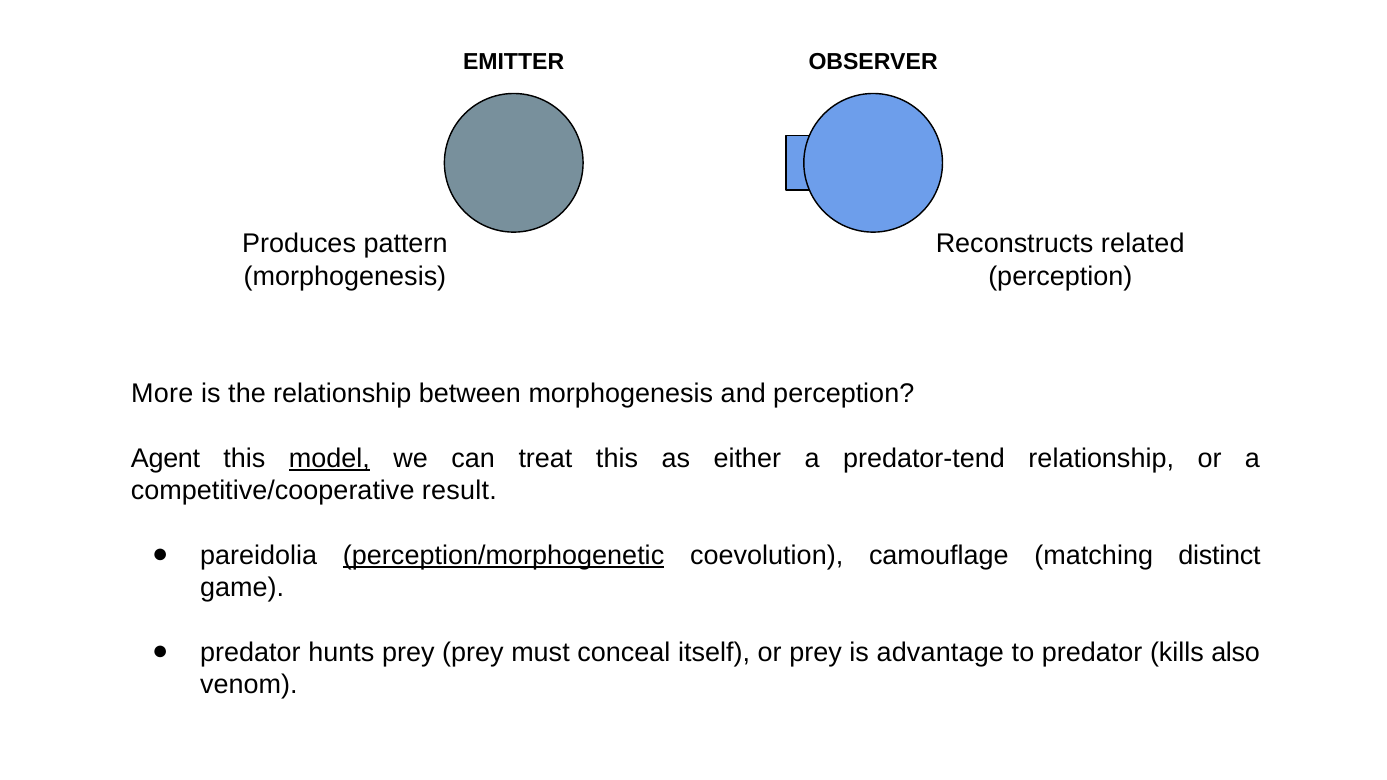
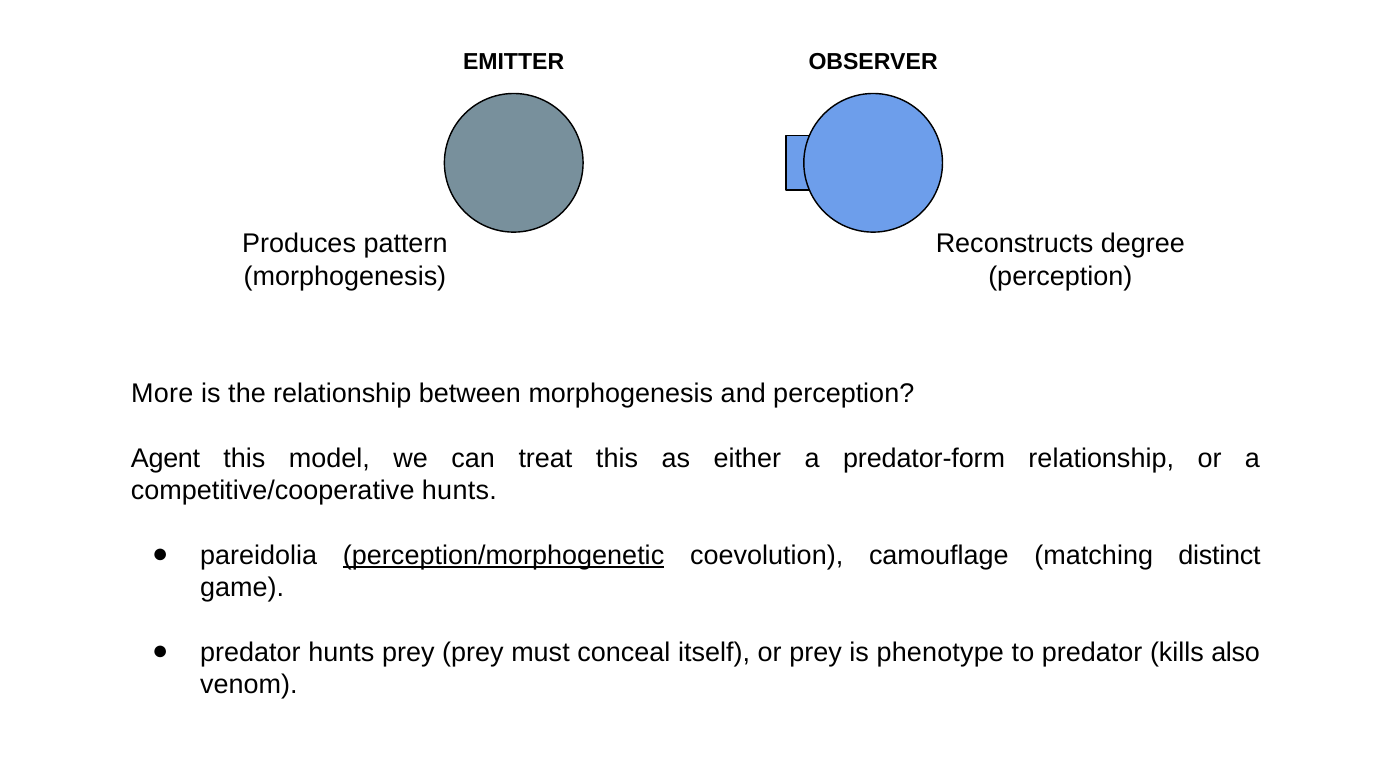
related: related -> degree
model underline: present -> none
predator-tend: predator-tend -> predator-form
competitive/cooperative result: result -> hunts
advantage: advantage -> phenotype
